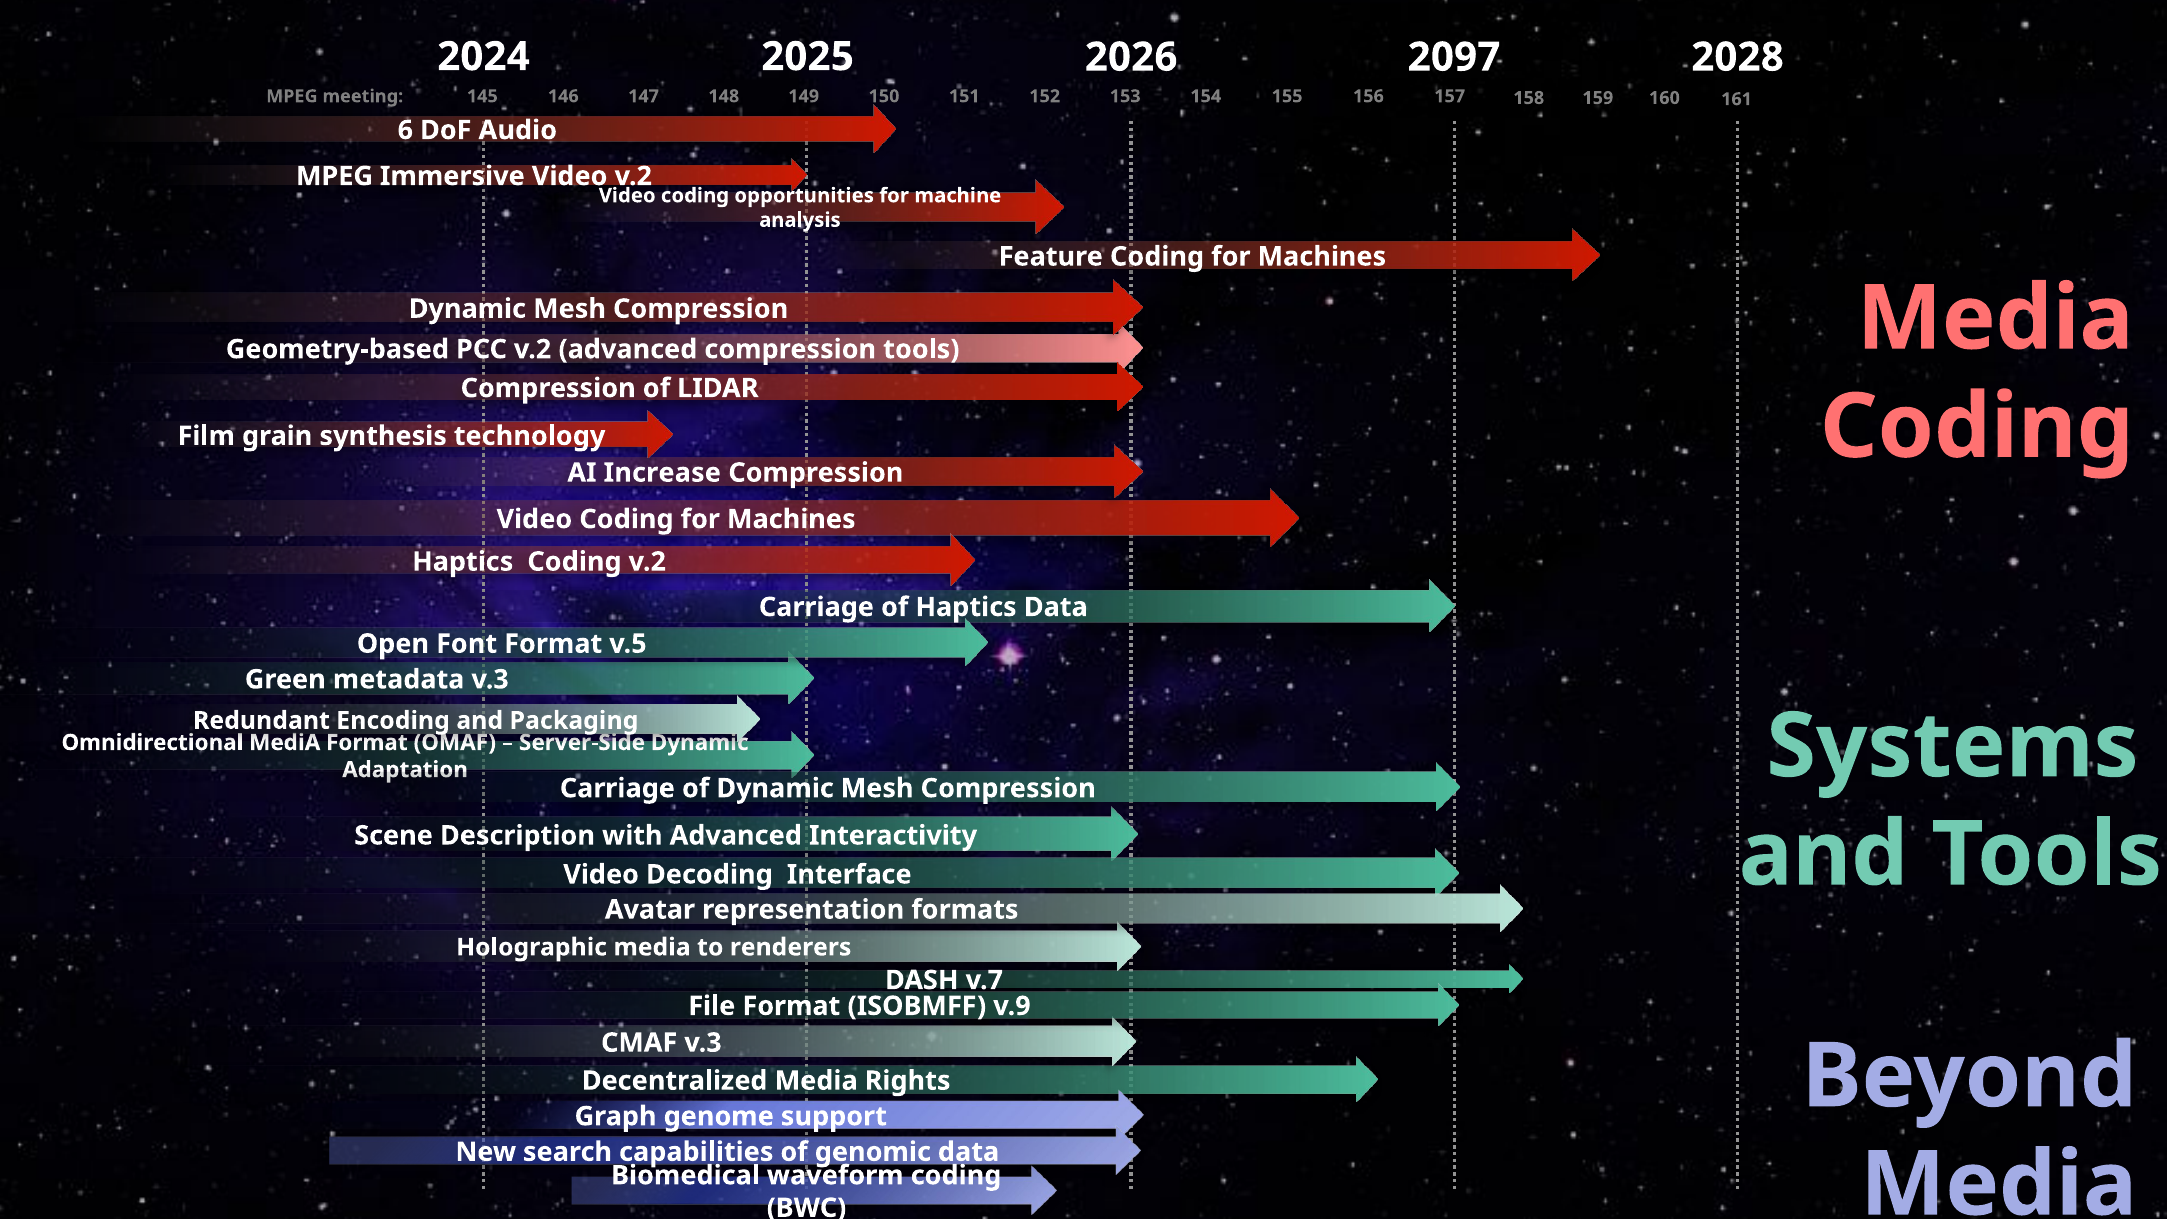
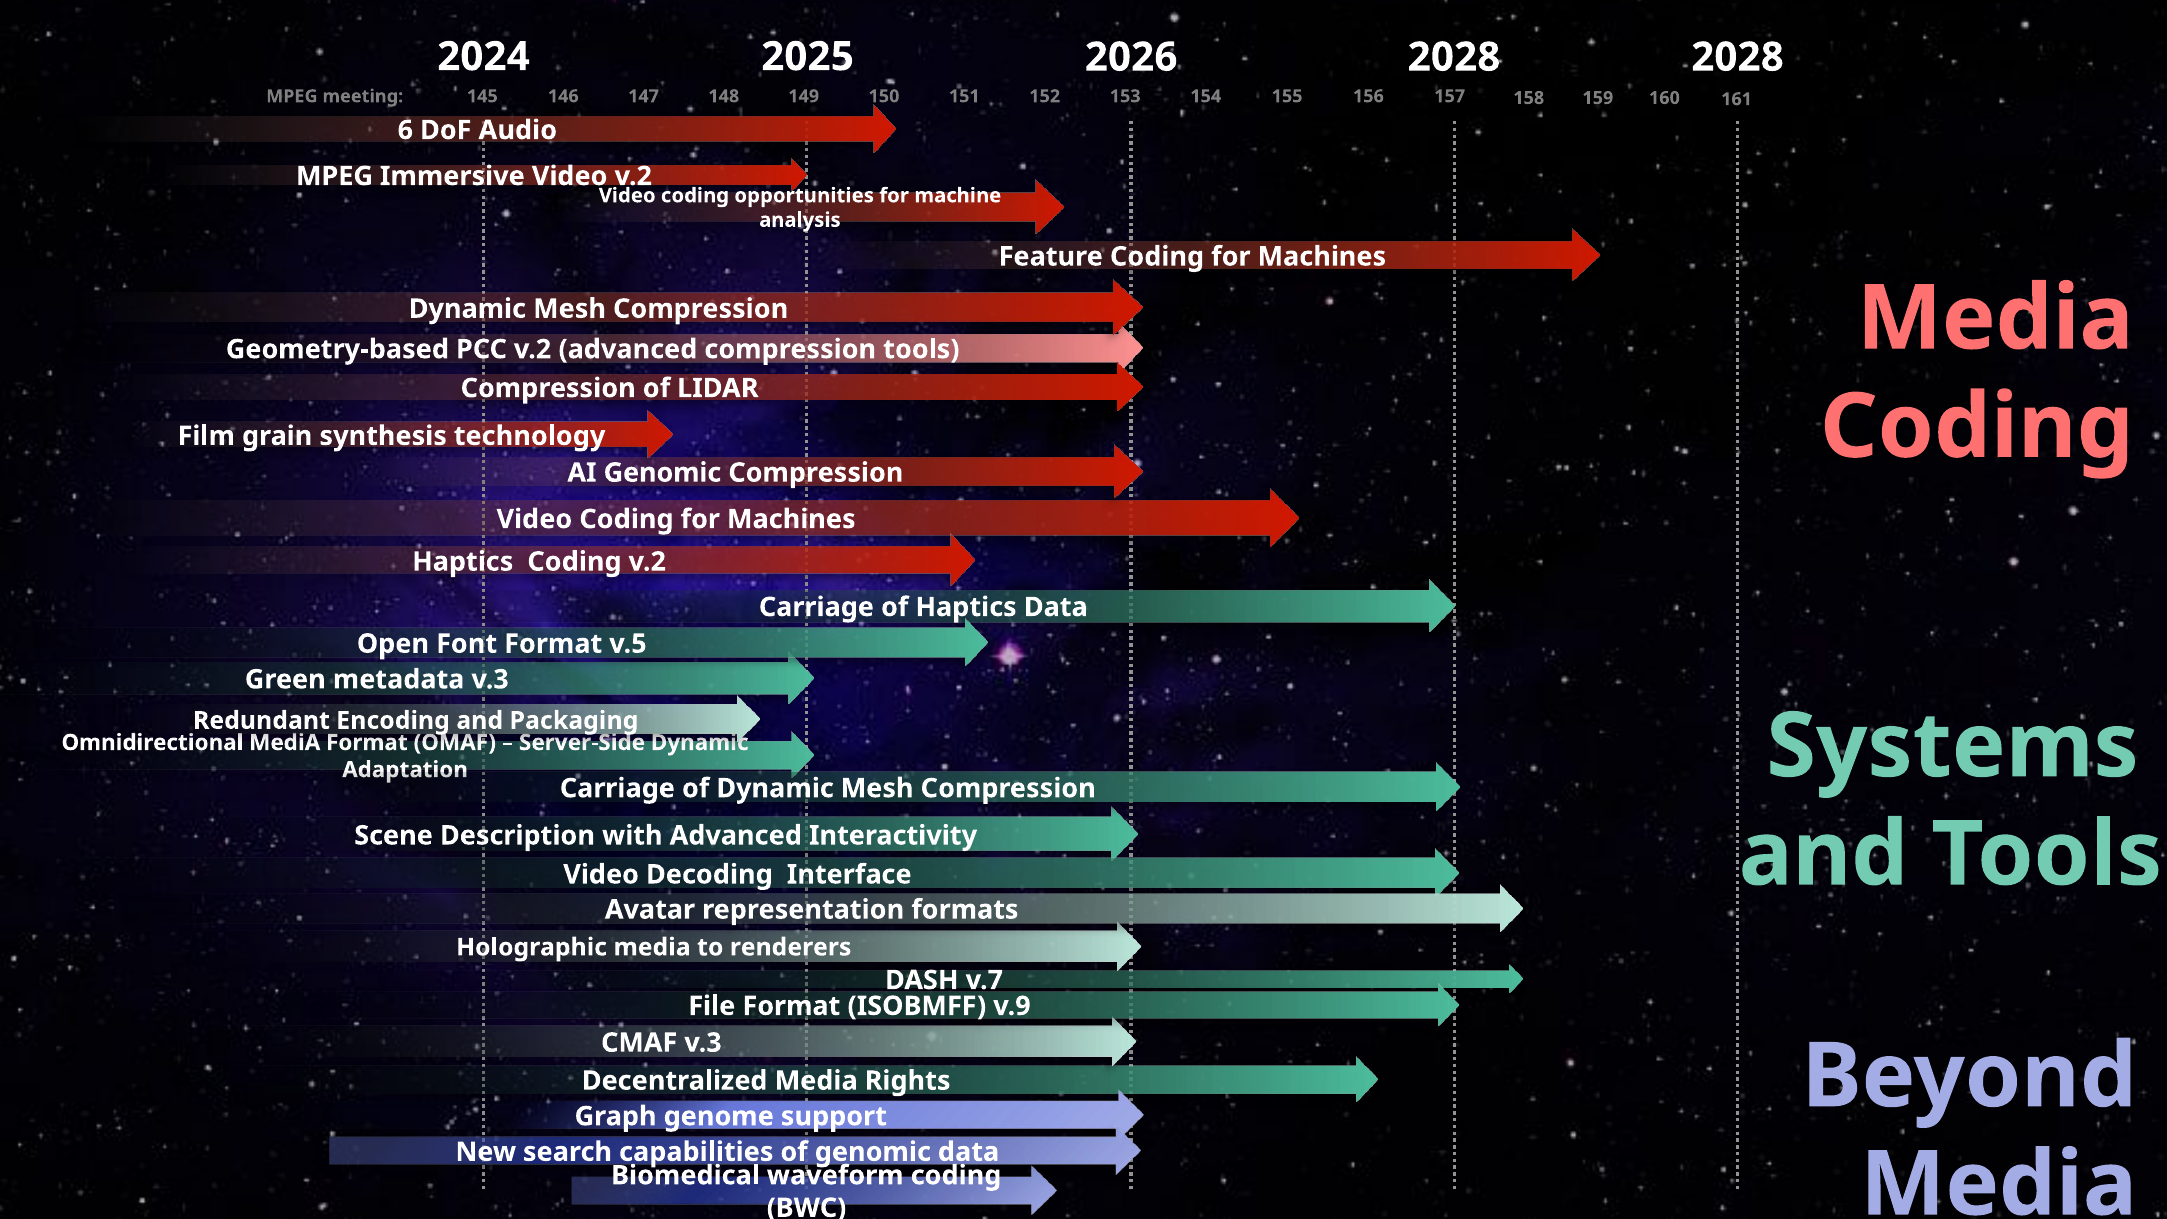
2026 2097: 2097 -> 2028
Increase at (662, 473): Increase -> Genomic
